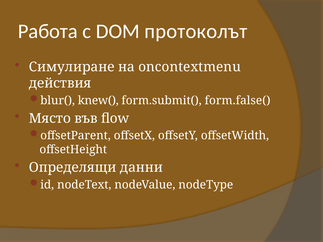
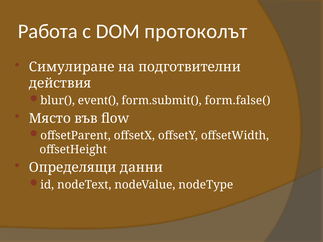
oncontextmenu: oncontextmenu -> подготвителни
knew(: knew( -> event(
